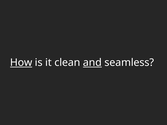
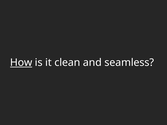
and underline: present -> none
